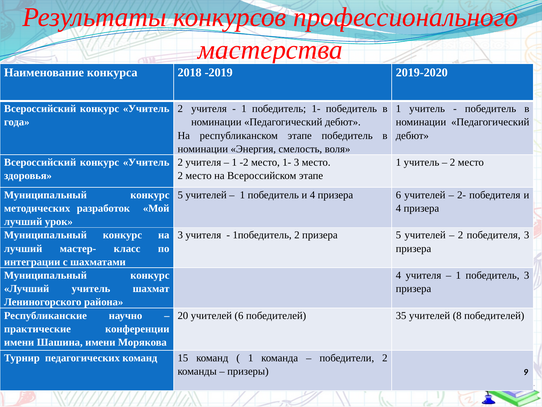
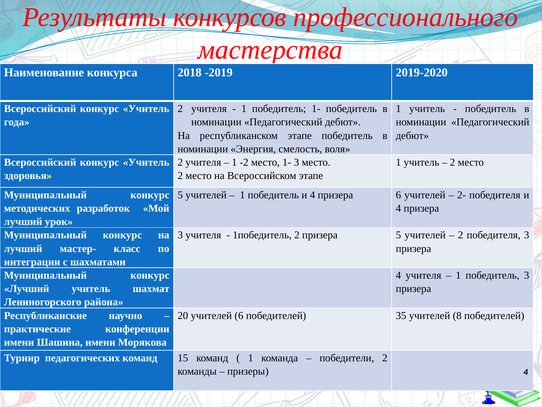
призеры 9: 9 -> 4
